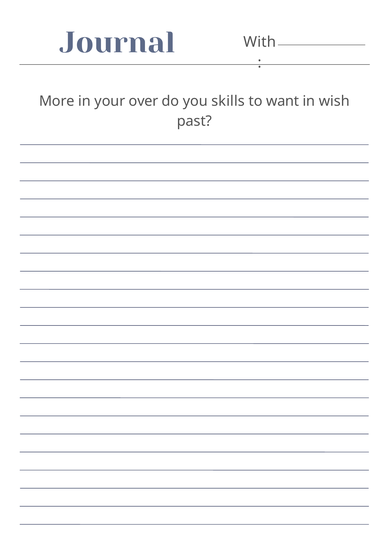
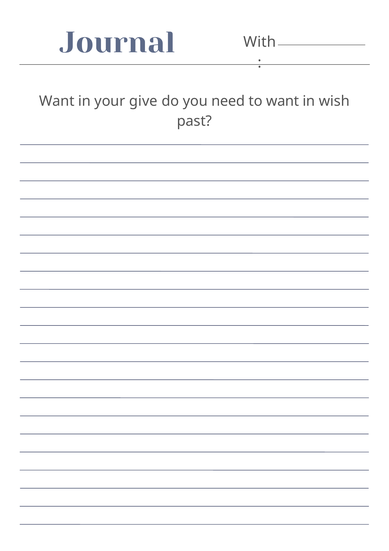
More at (57, 101): More -> Want
over: over -> give
skills: skills -> need
